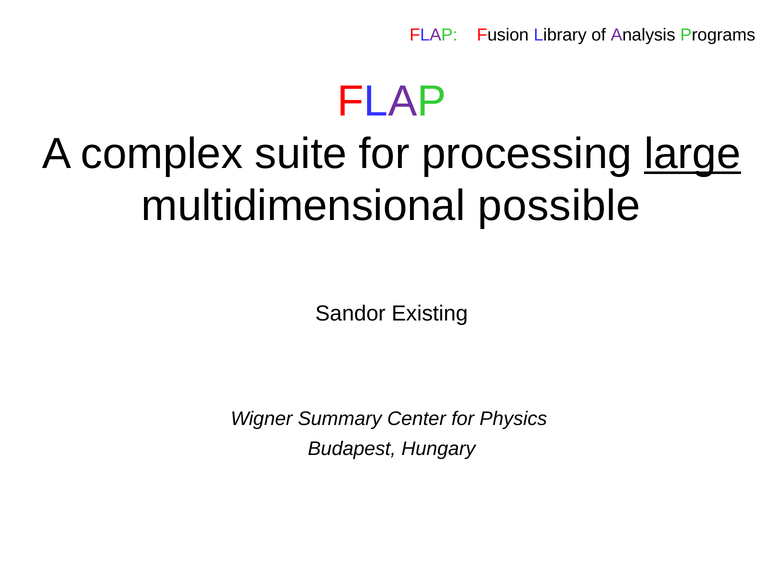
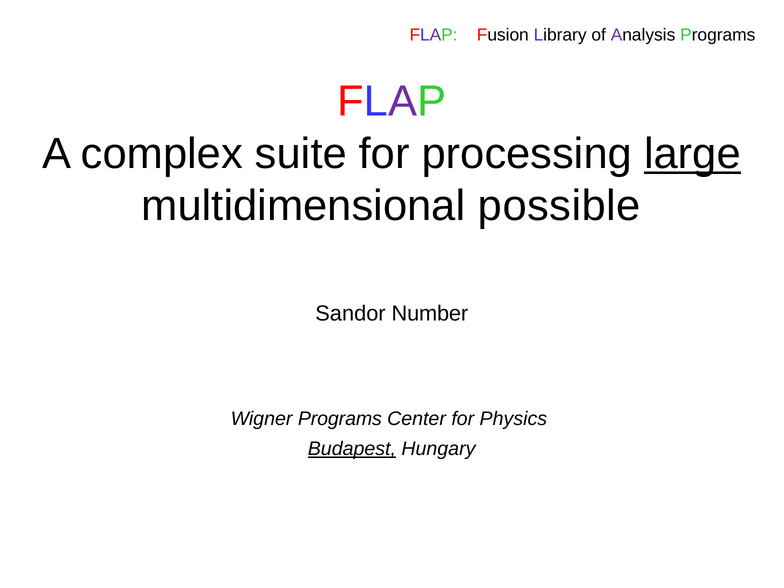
Existing: Existing -> Number
Wigner Summary: Summary -> Programs
Budapest underline: none -> present
